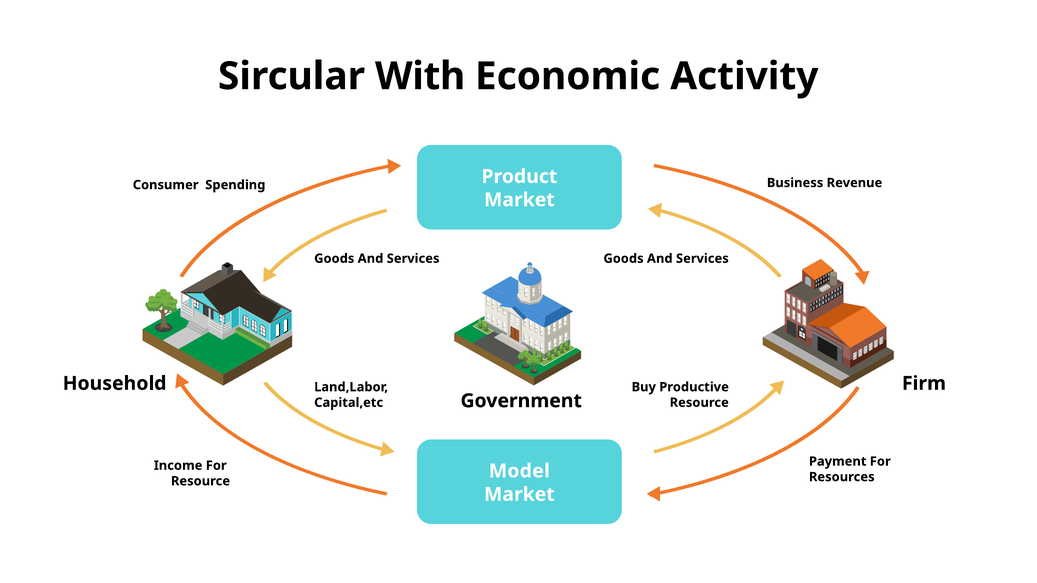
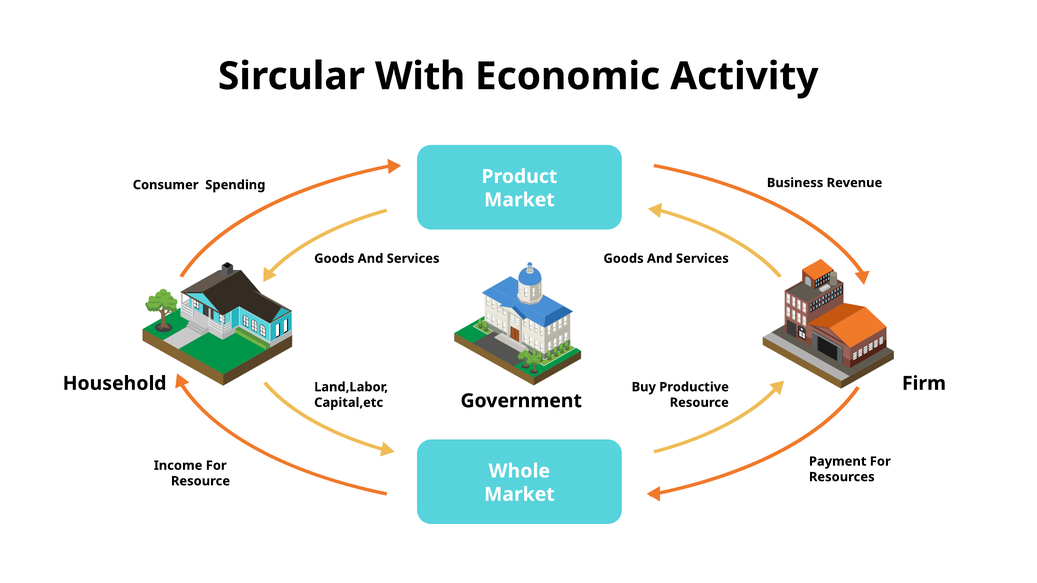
Model: Model -> Whole
